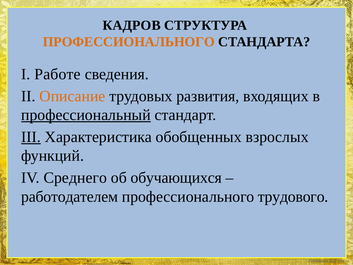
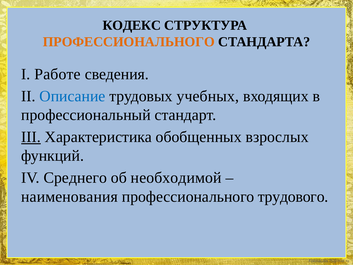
КАДРОВ: КАДРОВ -> КОДЕКС
Описание colour: orange -> blue
развития: развития -> учебных
профессиональный underline: present -> none
обучающихся: обучающихся -> необходимой
работодателем: работодателем -> наименования
